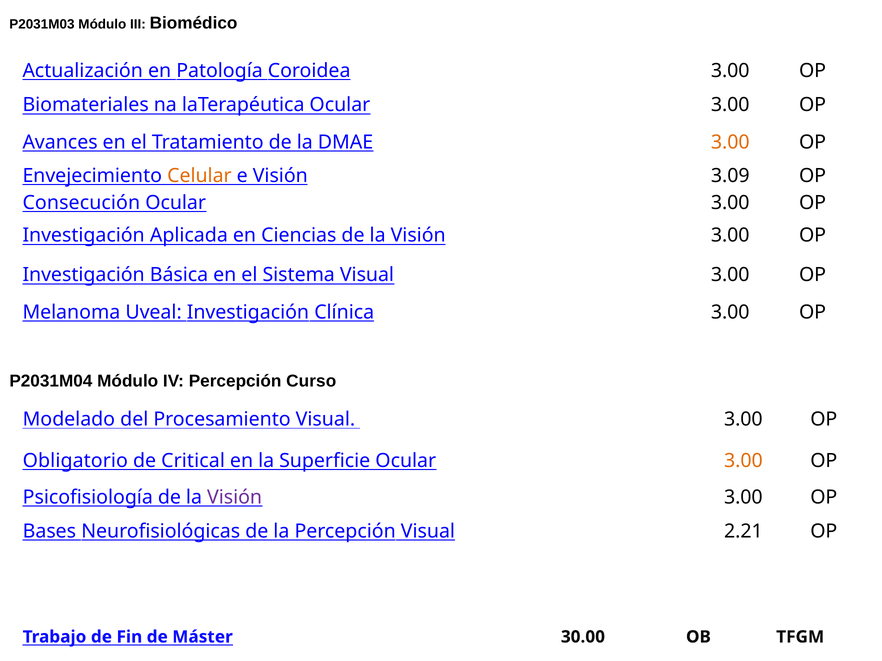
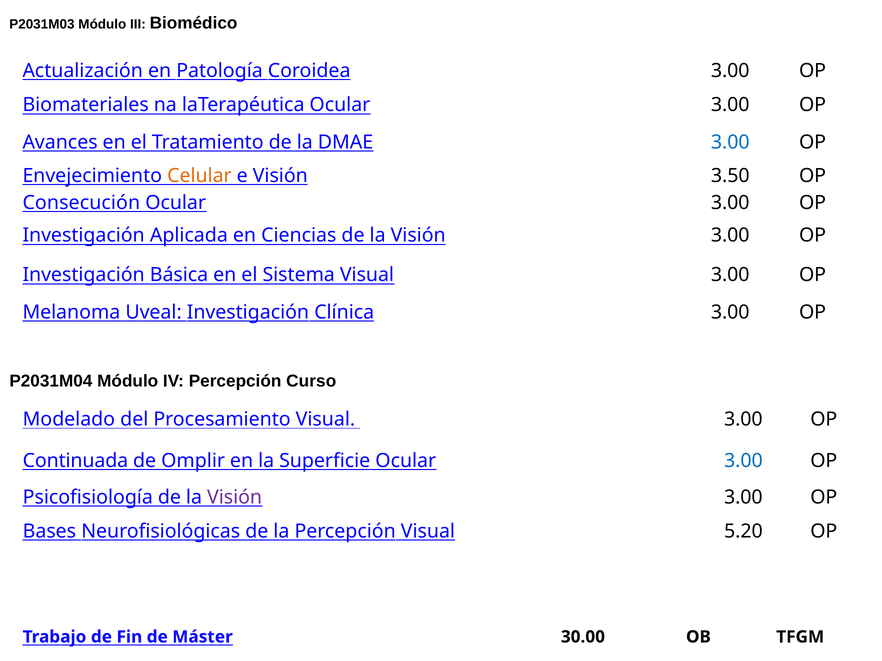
3.00 at (730, 142) colour: orange -> blue
3.09: 3.09 -> 3.50
Obligatorio: Obligatorio -> Continuada
Critical: Critical -> Omplir
3.00 at (743, 461) colour: orange -> blue
2.21: 2.21 -> 5.20
